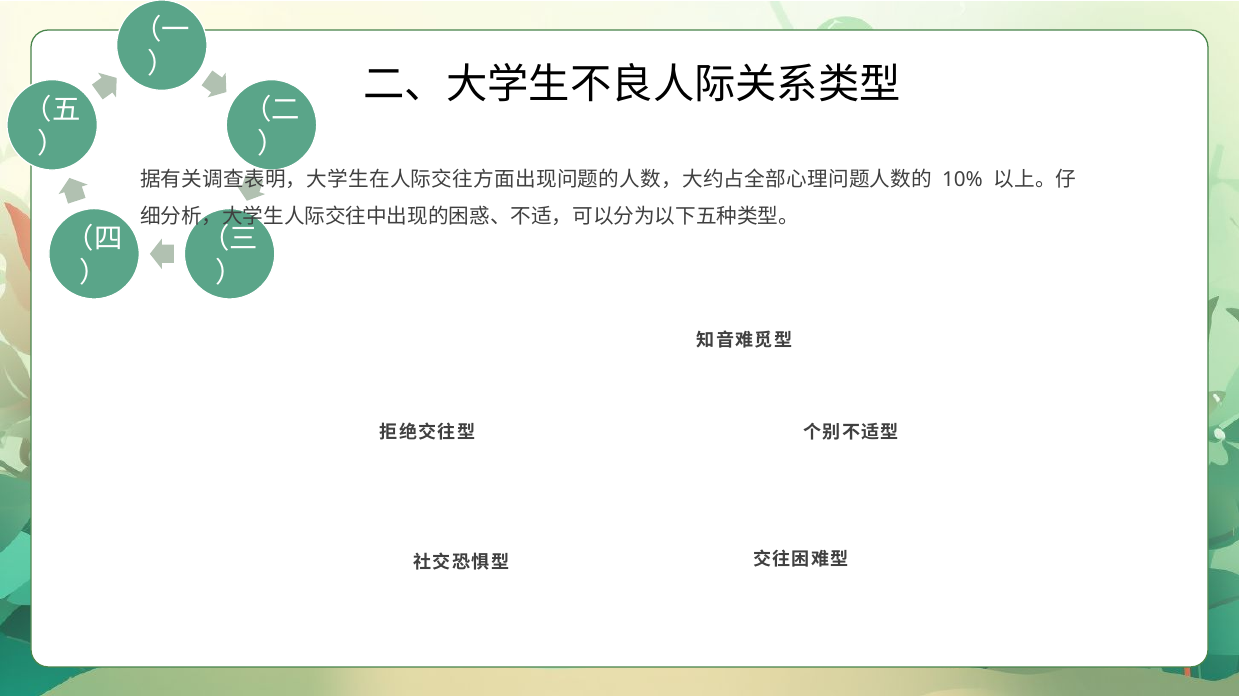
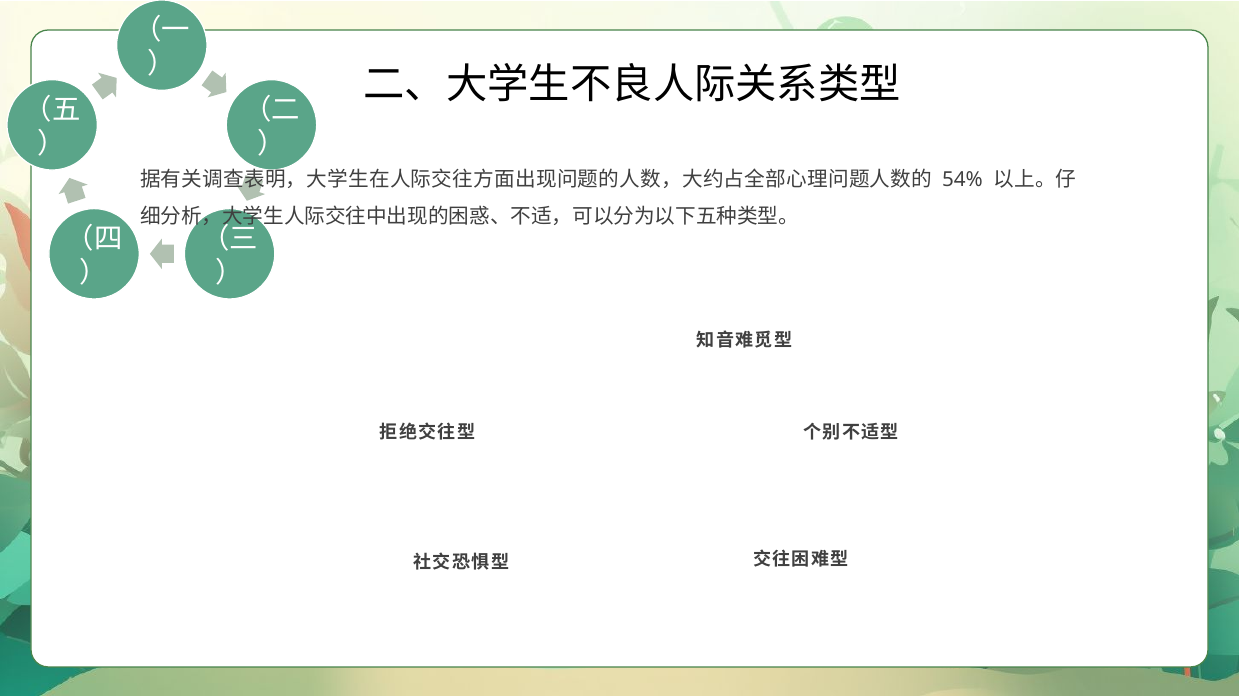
10%: 10% -> 54%
